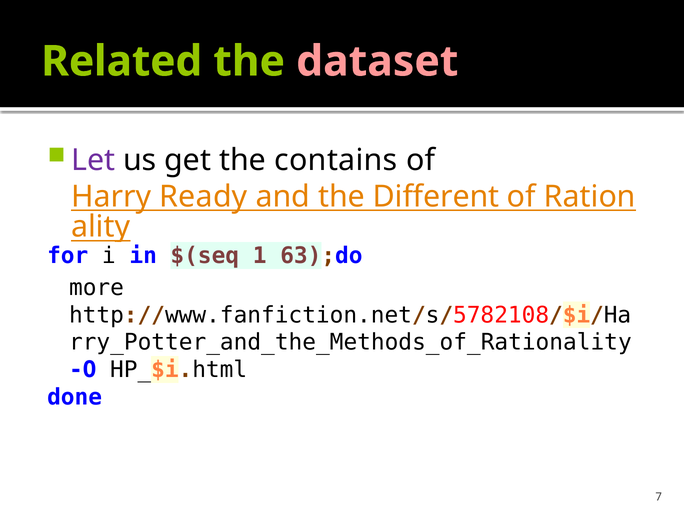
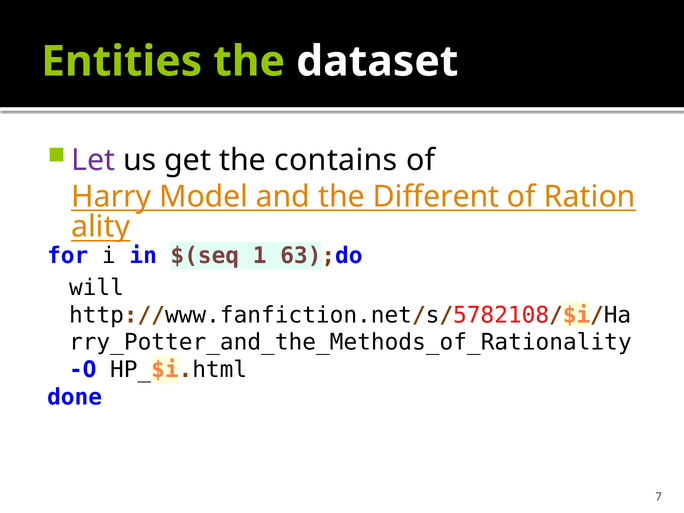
Related: Related -> Entities
dataset colour: pink -> white
Ready: Ready -> Model
more: more -> will
